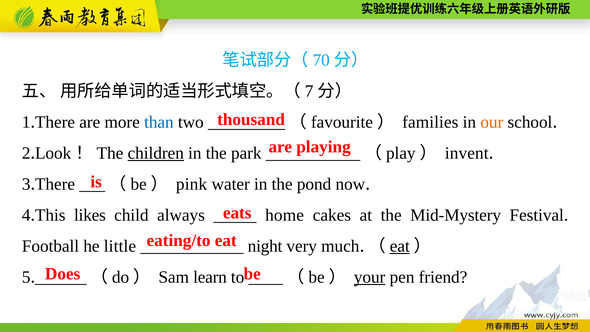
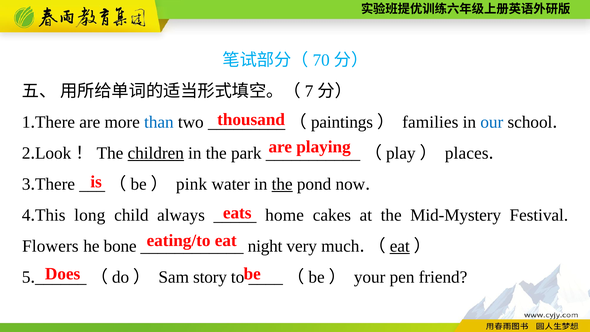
favourite: favourite -> paintings
our colour: orange -> blue
invent: invent -> places
the at (282, 184) underline: none -> present
likes: likes -> long
Football: Football -> Flowers
little: little -> bone
learn: learn -> story
your underline: present -> none
